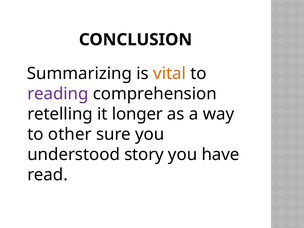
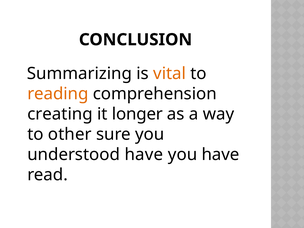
reading colour: purple -> orange
retelling: retelling -> creating
understood story: story -> have
